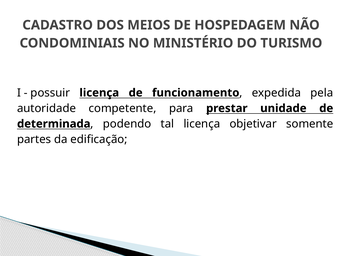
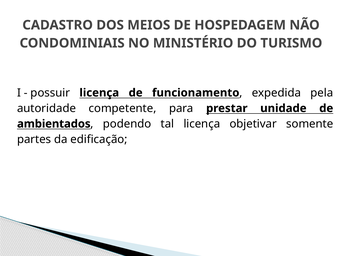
determinada: determinada -> ambientados
